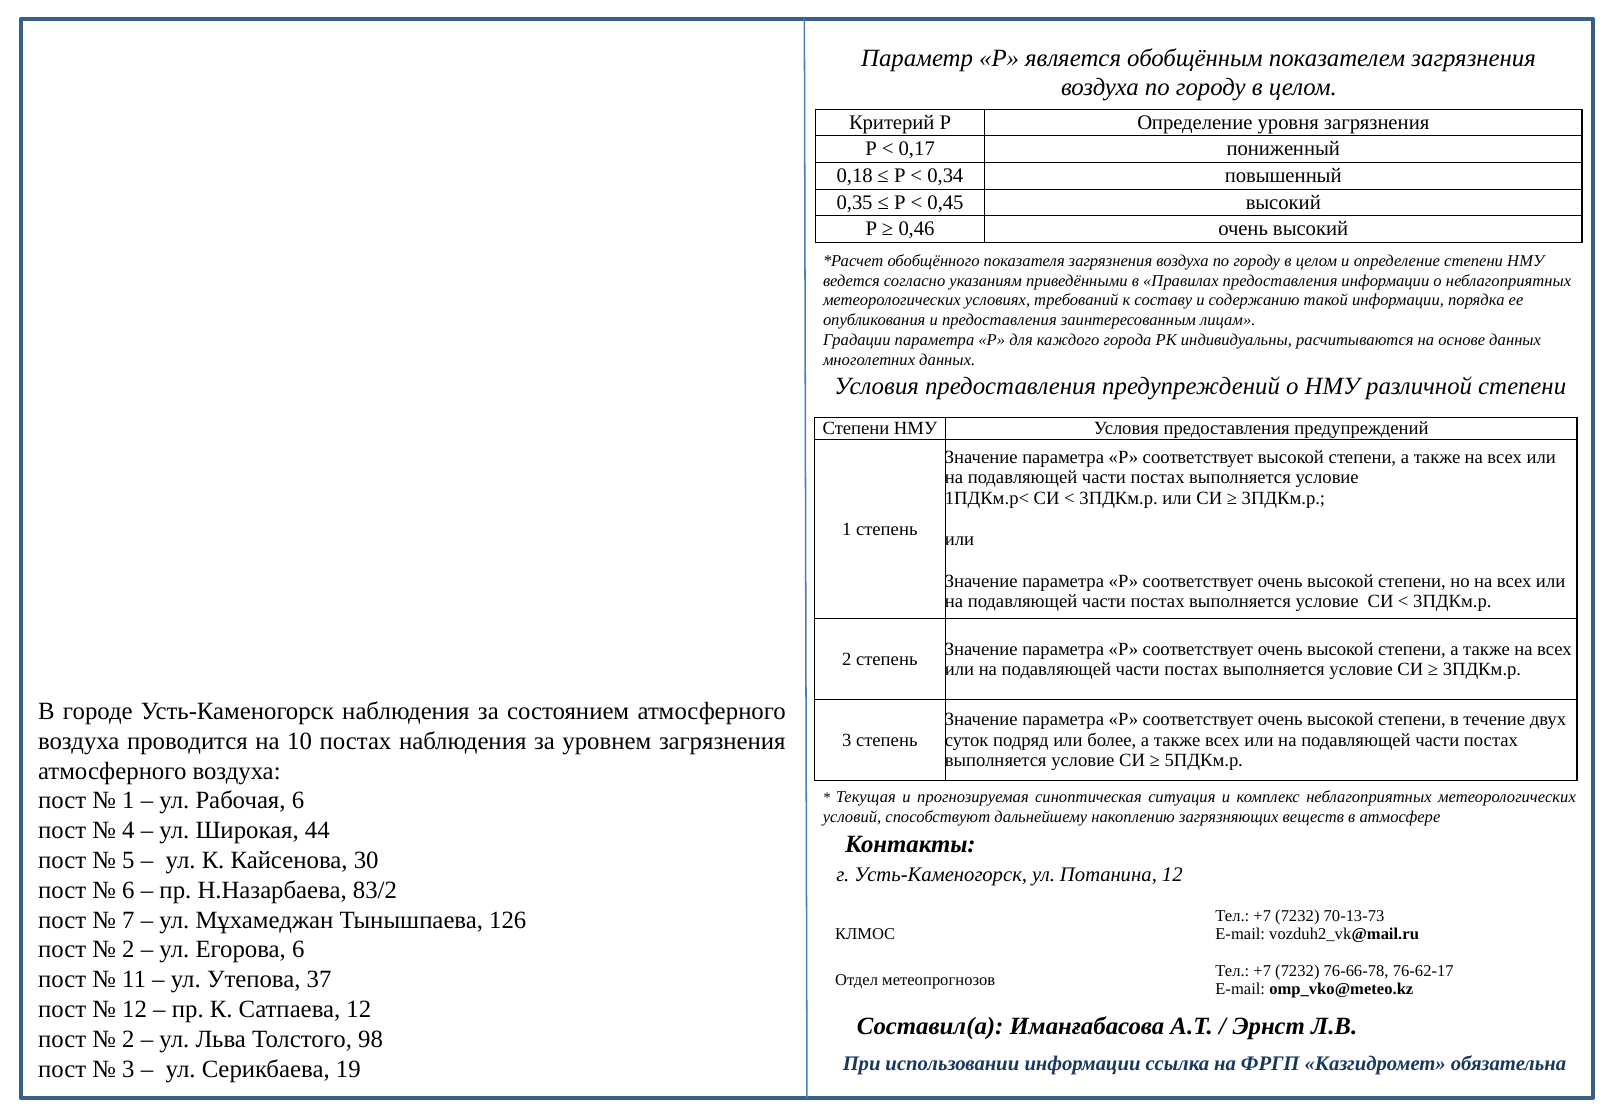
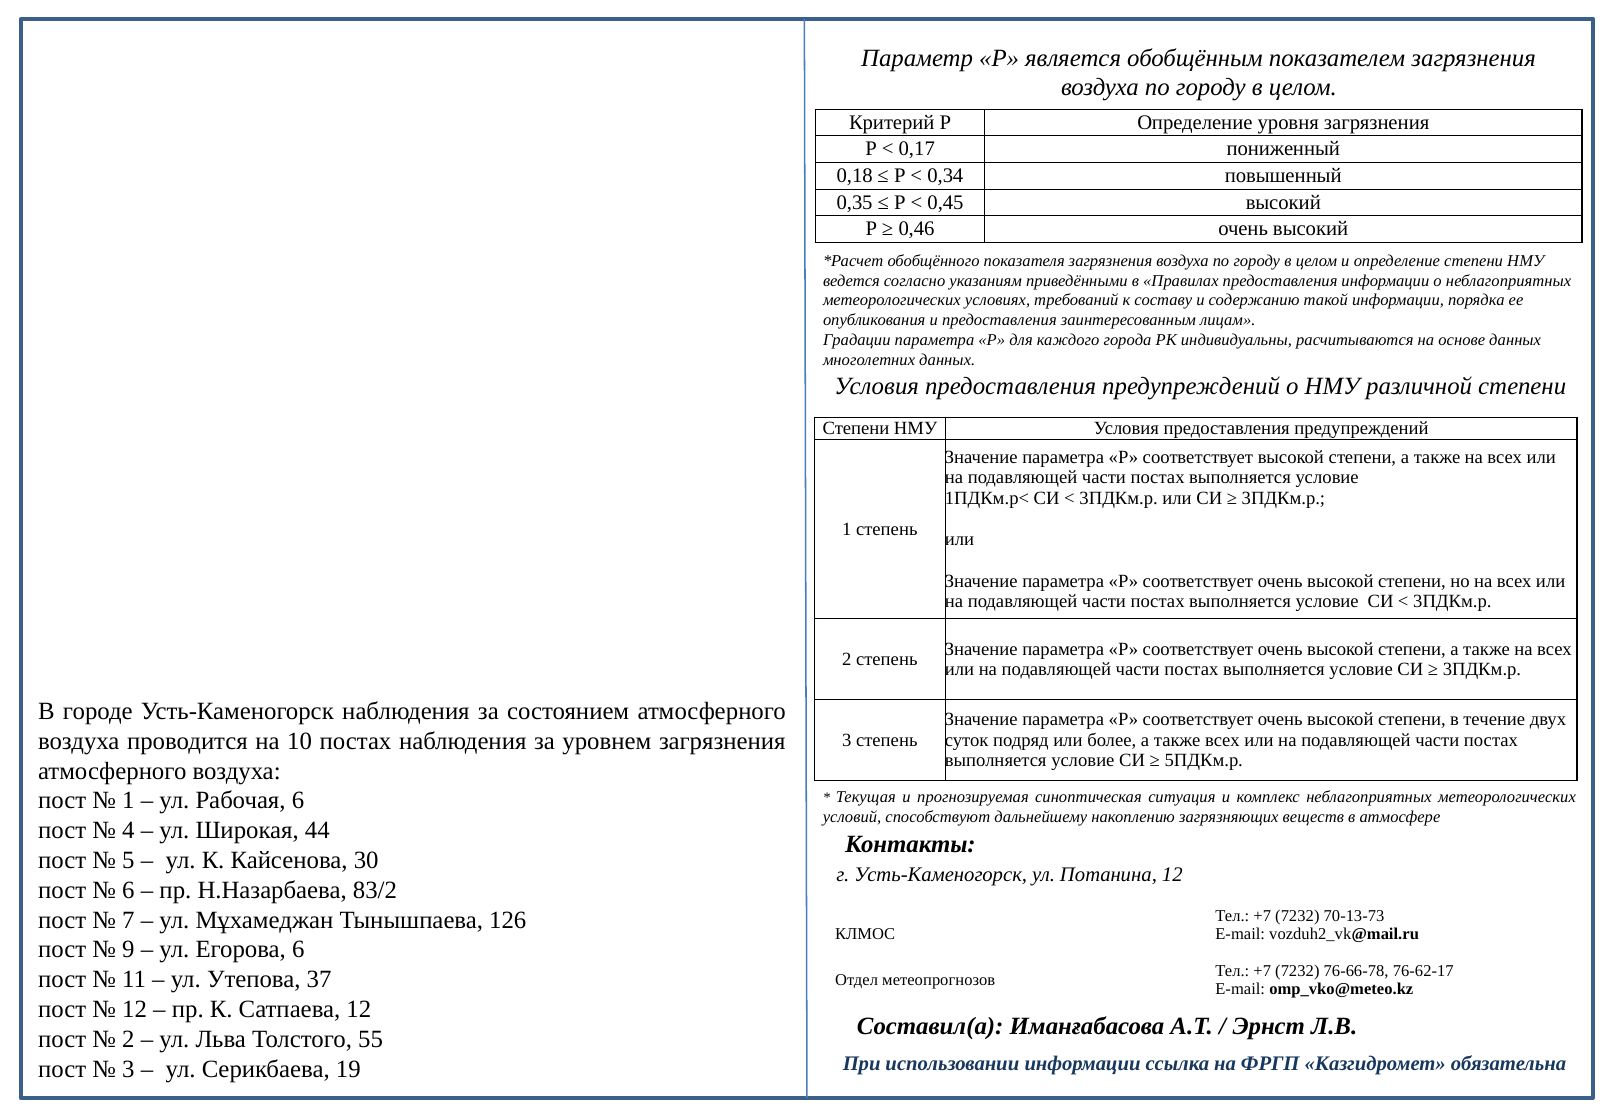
2 at (128, 950): 2 -> 9
98: 98 -> 55
